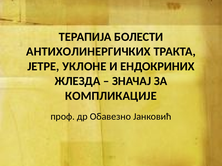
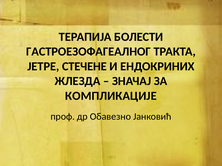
АНТИХОЛИНЕРГИЧКИХ: АНТИХОЛИНЕРГИЧКИХ -> ГАСТРОЕЗОФАГЕАЛНОГ
УКЛОНЕ: УКЛОНЕ -> СТЕЧЕНЕ
